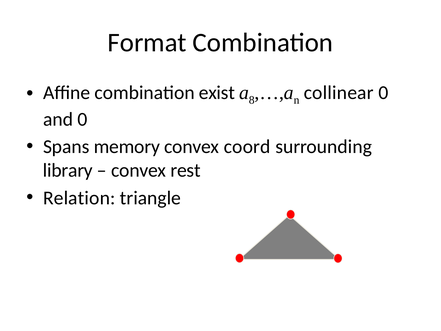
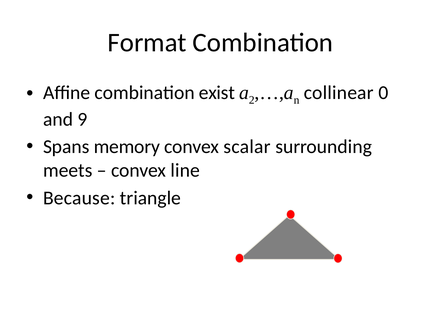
8: 8 -> 2
and 0: 0 -> 9
coord: coord -> scalar
library: library -> meets
rest: rest -> line
Relation: Relation -> Because
